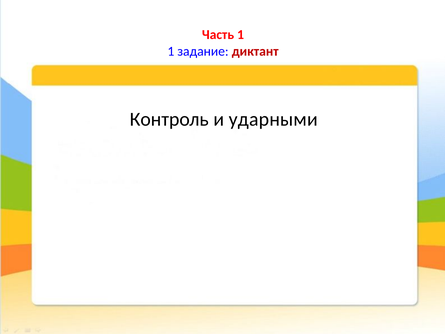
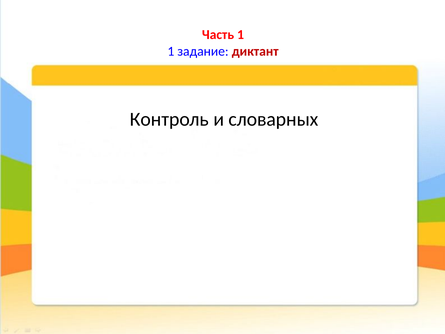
ударными: ударными -> словарных
